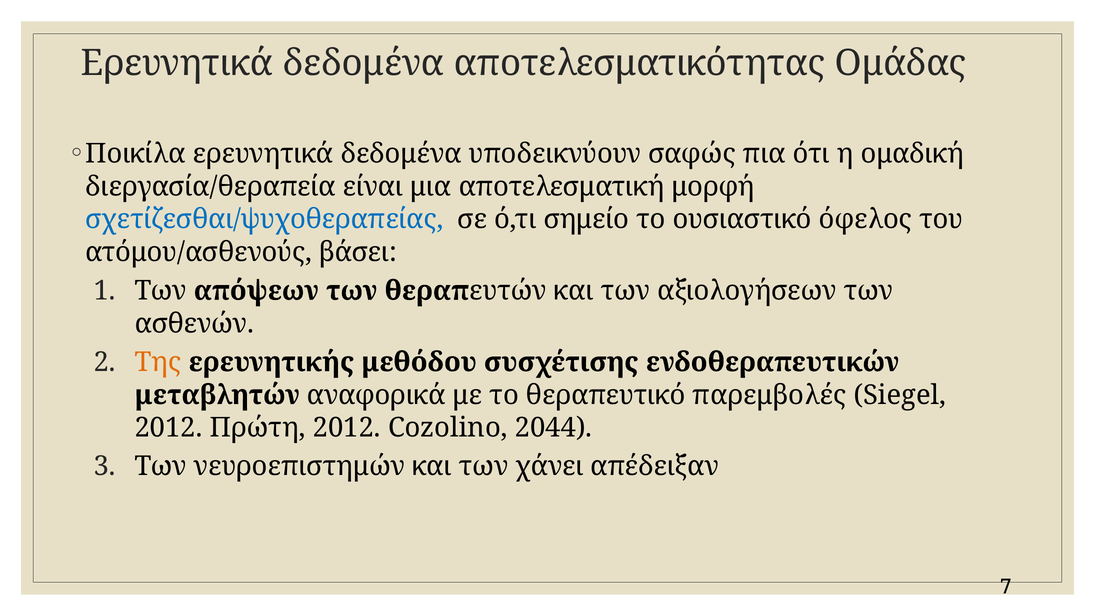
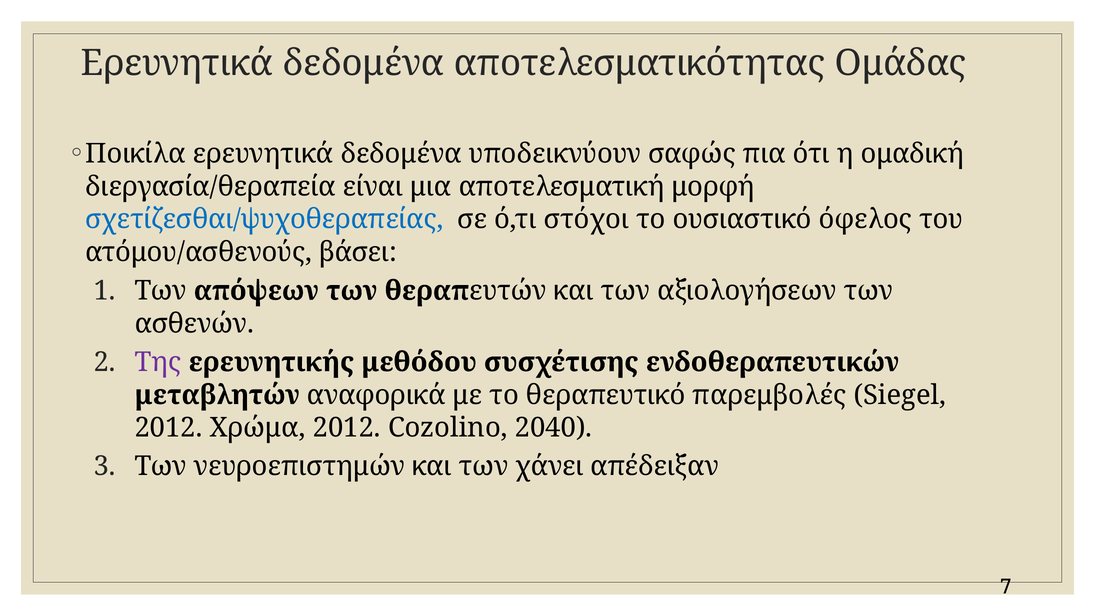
σημείο: σημείο -> στόχοι
Της colour: orange -> purple
Πρώτη: Πρώτη -> Χρώμα
2044: 2044 -> 2040
